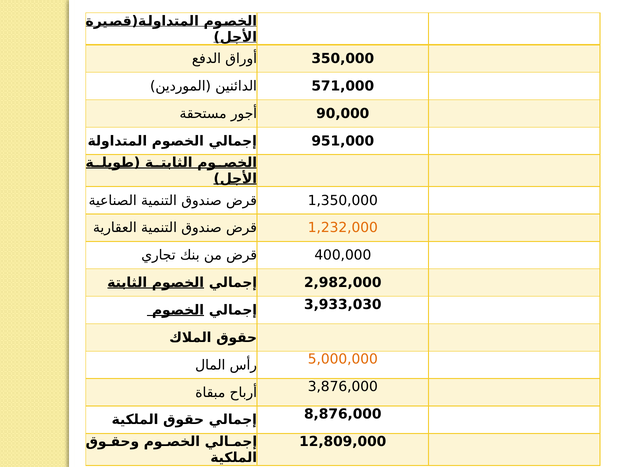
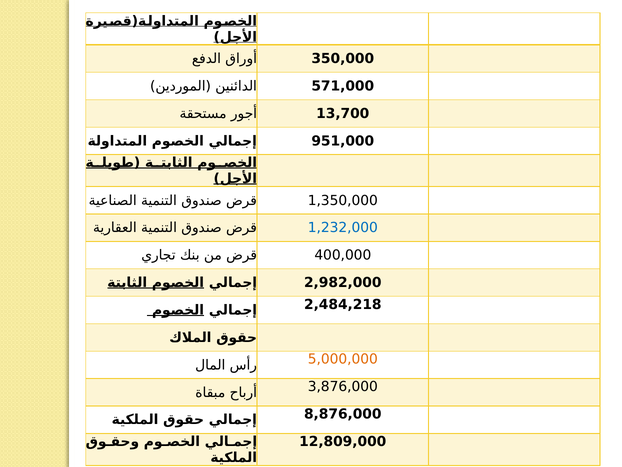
90,000: 90,000 -> 13,700
1,232,000 colour: orange -> blue
3,933,030: 3,933,030 -> 2,484,218
